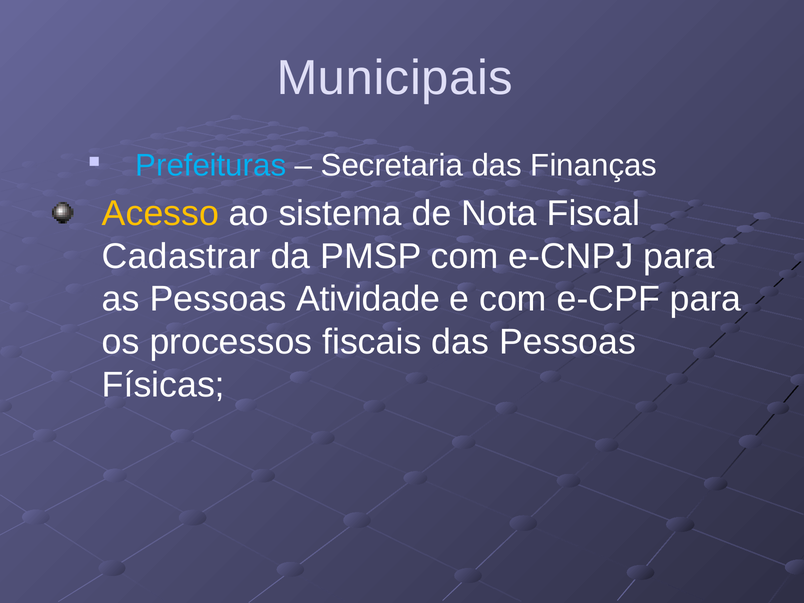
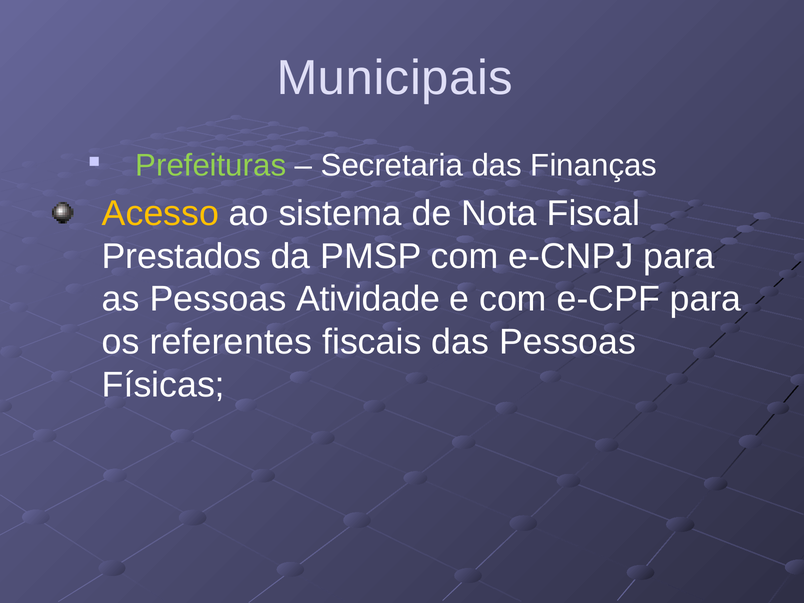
Prefeituras colour: light blue -> light green
Cadastrar: Cadastrar -> Prestados
processos: processos -> referentes
